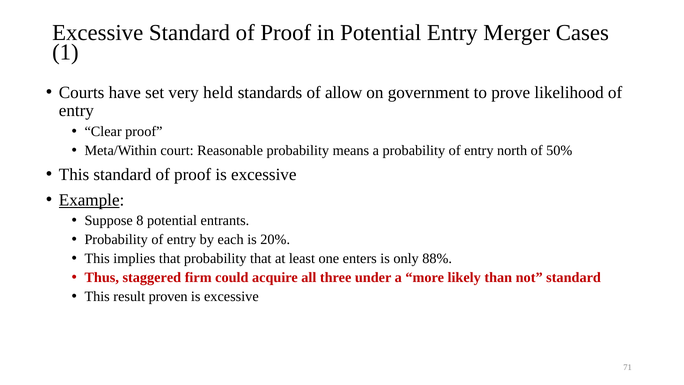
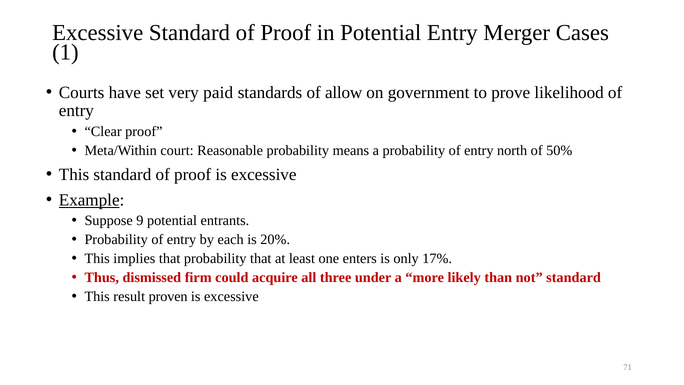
held: held -> paid
8: 8 -> 9
88%: 88% -> 17%
staggered: staggered -> dismissed
